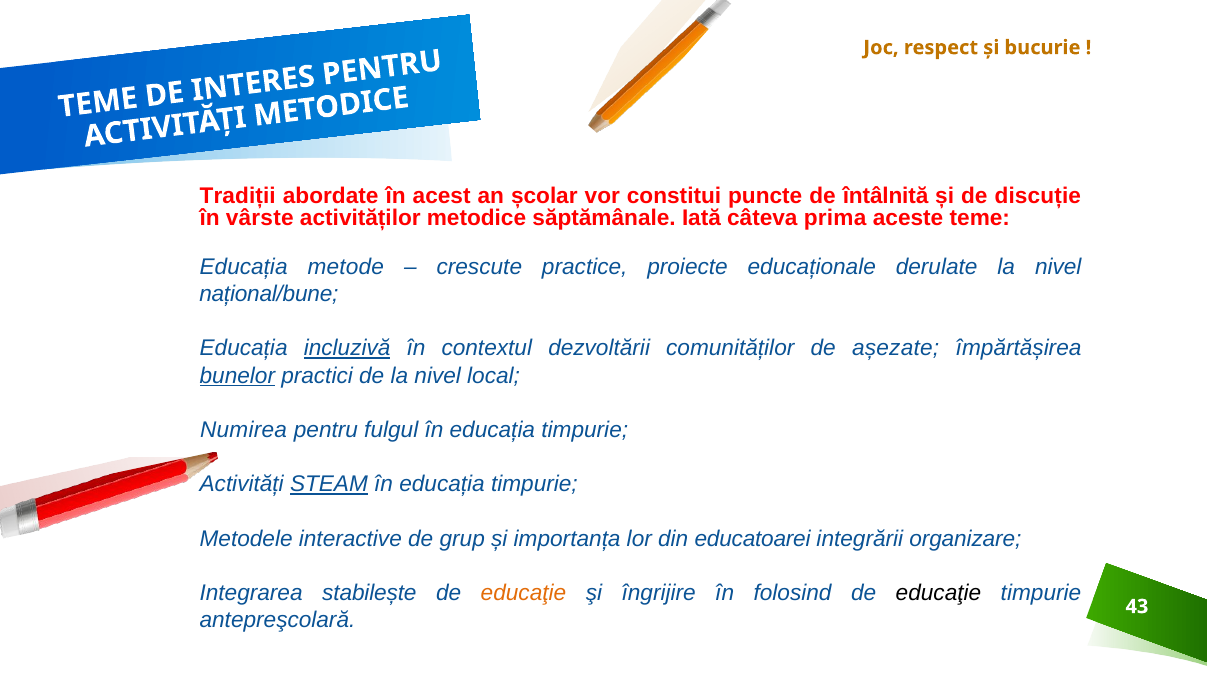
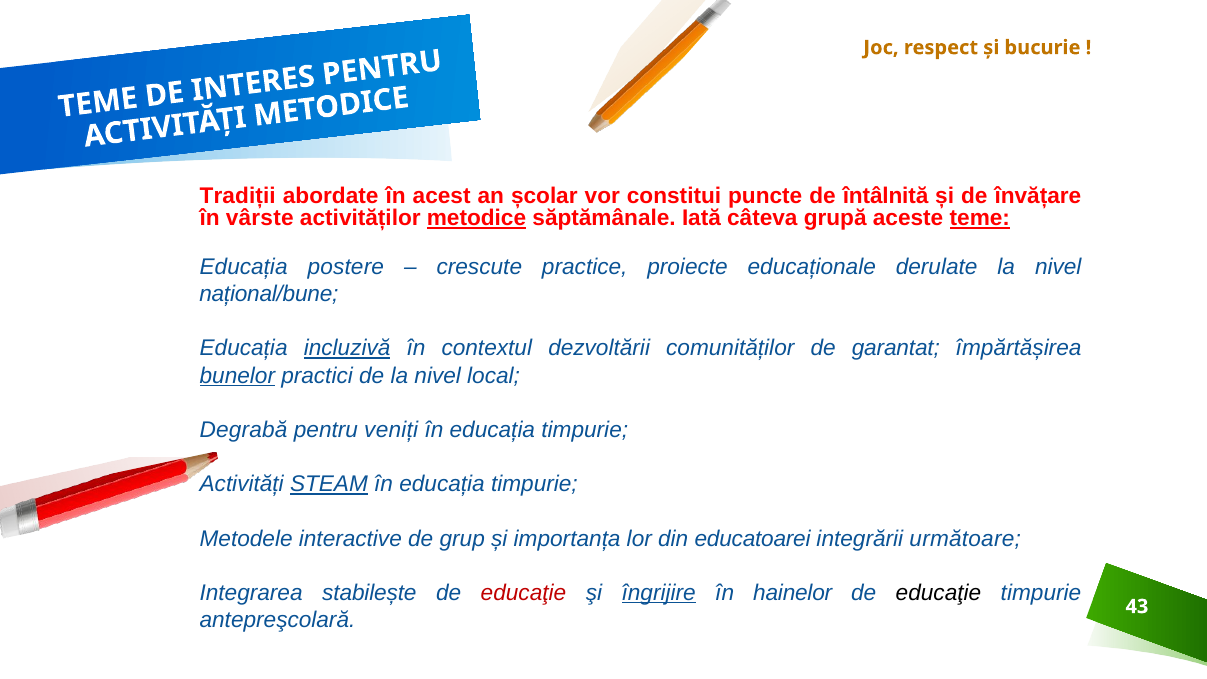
discuție: discuție -> învățare
metodice underline: none -> present
prima: prima -> grupă
teme underline: none -> present
metode: metode -> postere
așezate: așezate -> garantat
Numirea: Numirea -> Degrabă
fulgul: fulgul -> veniți
organizare: organizare -> următoare
educaţie at (523, 593) colour: orange -> red
îngrijire underline: none -> present
folosind: folosind -> hainelor
